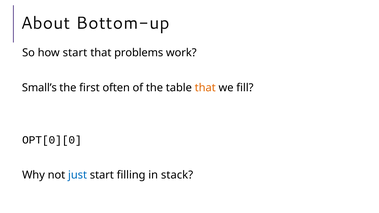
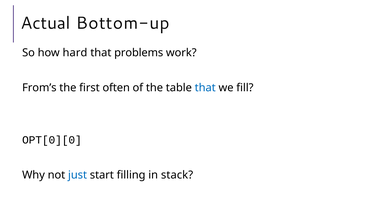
About: About -> Actual
how start: start -> hard
Small’s: Small’s -> From’s
that at (205, 88) colour: orange -> blue
